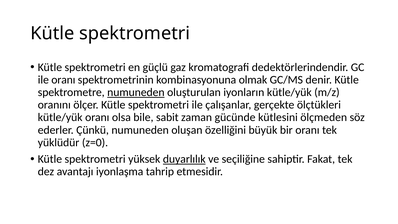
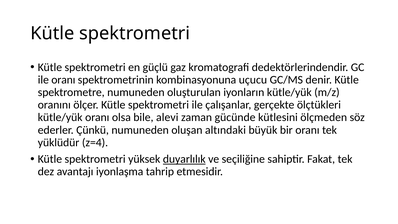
olmak: olmak -> uçucu
numuneden at (136, 92) underline: present -> none
sabit: sabit -> alevi
özelliğini: özelliğini -> altındaki
z=0: z=0 -> z=4
